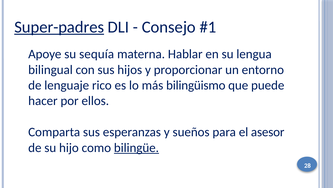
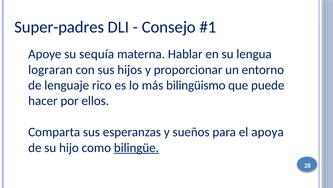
Super-padres underline: present -> none
bilingual: bilingual -> lograran
asesor: asesor -> apoya
